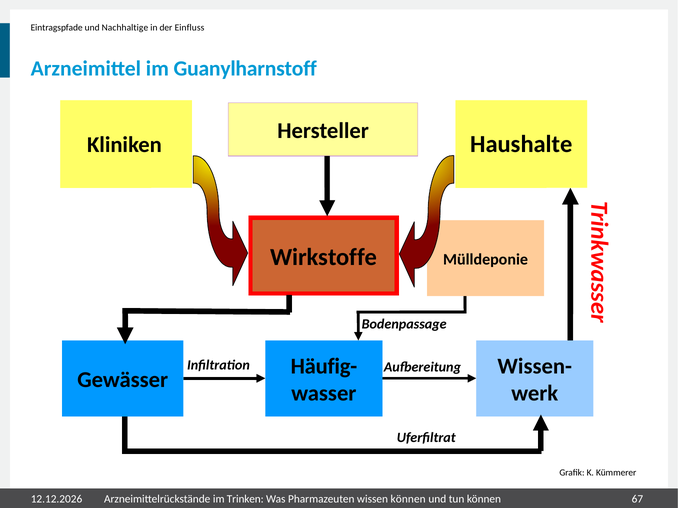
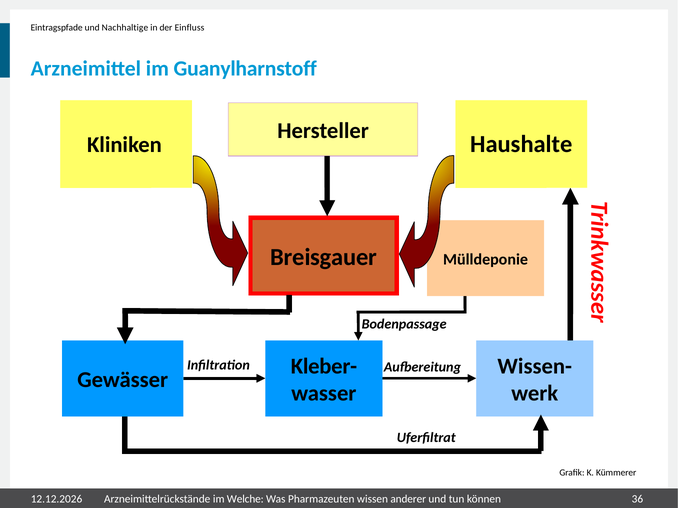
Wirkstoffe: Wirkstoffe -> Breisgauer
Häufig-: Häufig- -> Kleber-
67: 67 -> 36
Trinken: Trinken -> Welche
wissen können: können -> anderer
